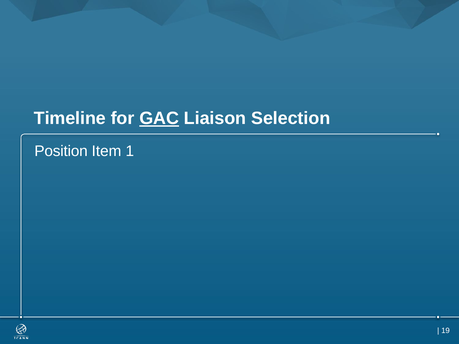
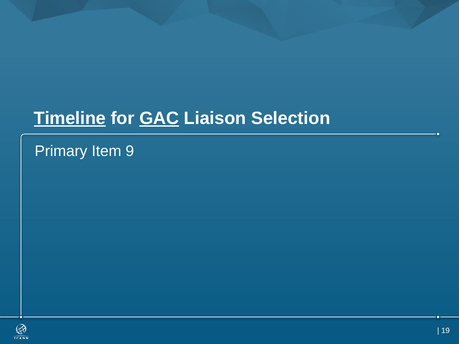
Timeline underline: none -> present
Position: Position -> Primary
1: 1 -> 9
